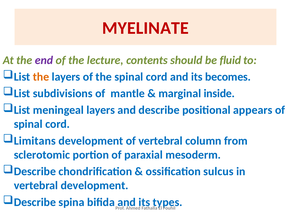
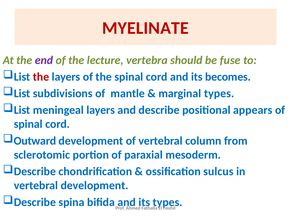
contents: contents -> vertebra
fluid: fluid -> fuse
the at (41, 77) colour: orange -> red
marginal inside: inside -> types
Limitans: Limitans -> Outward
